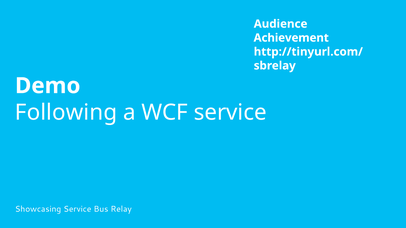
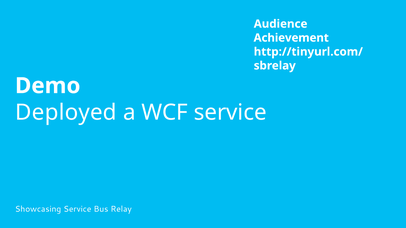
Following: Following -> Deployed
